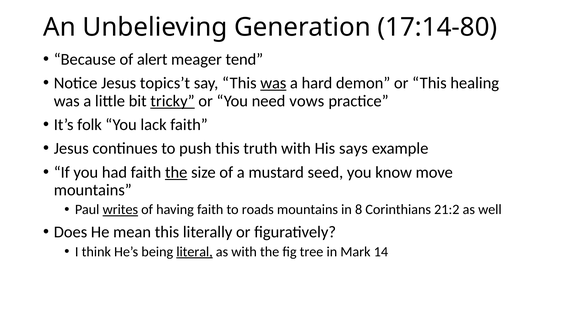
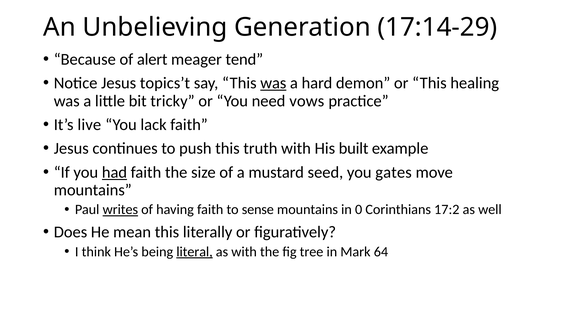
17:14-80: 17:14-80 -> 17:14-29
tricky underline: present -> none
folk: folk -> live
says: says -> built
had underline: none -> present
the at (176, 172) underline: present -> none
know: know -> gates
roads: roads -> sense
8: 8 -> 0
21:2: 21:2 -> 17:2
14: 14 -> 64
